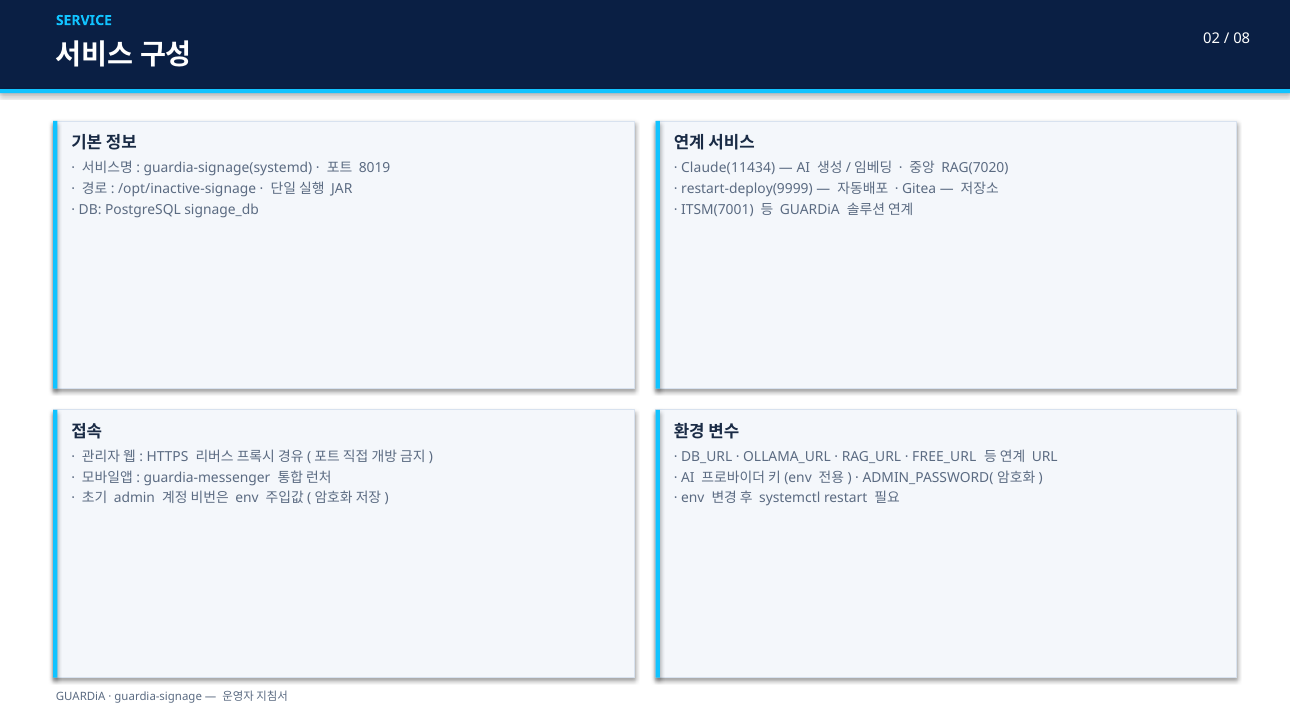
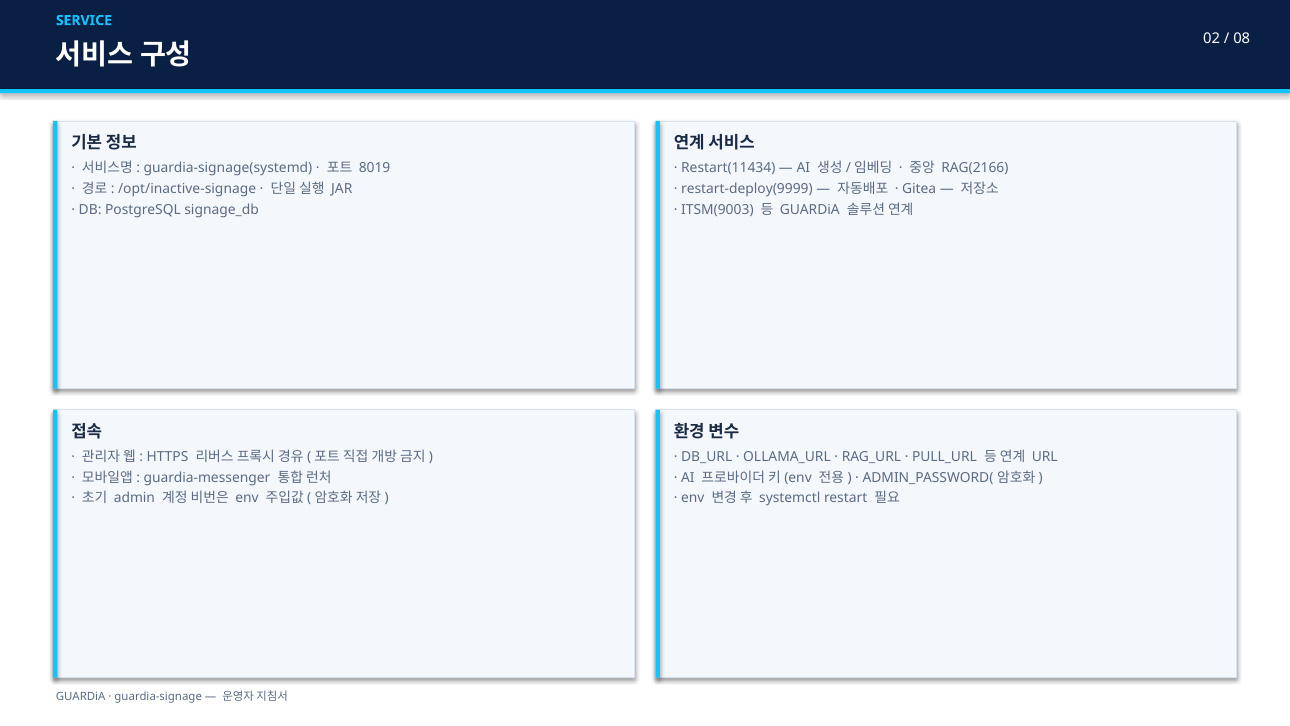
Claude(11434: Claude(11434 -> Restart(11434
RAG(7020: RAG(7020 -> RAG(2166
ITSM(7001: ITSM(7001 -> ITSM(9003
FREE_URL: FREE_URL -> PULL_URL
